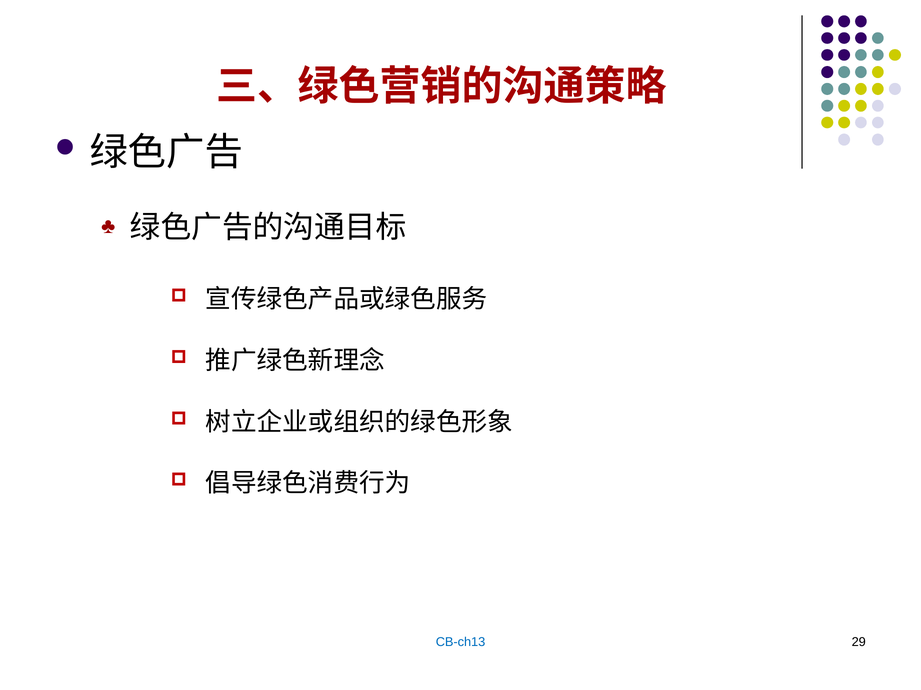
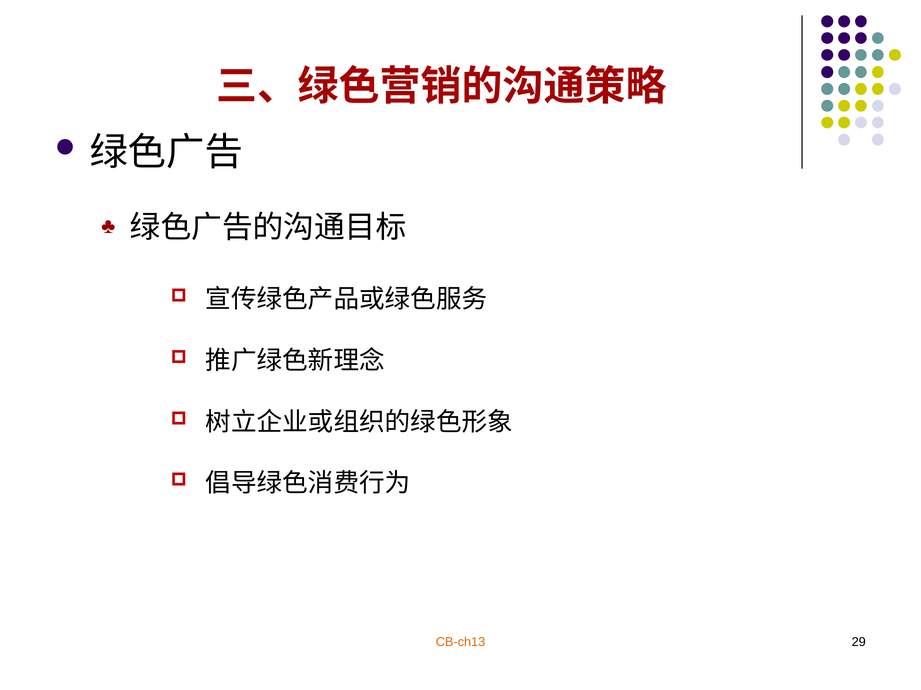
CB-ch13 colour: blue -> orange
